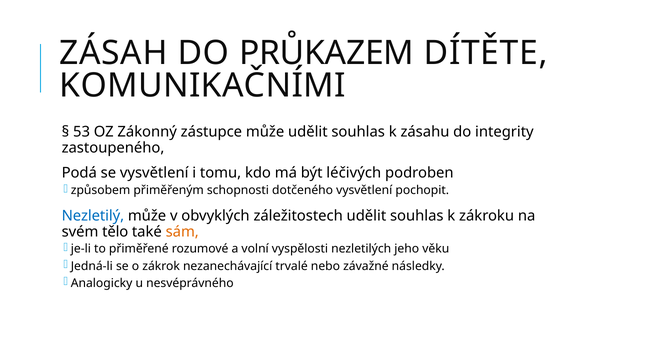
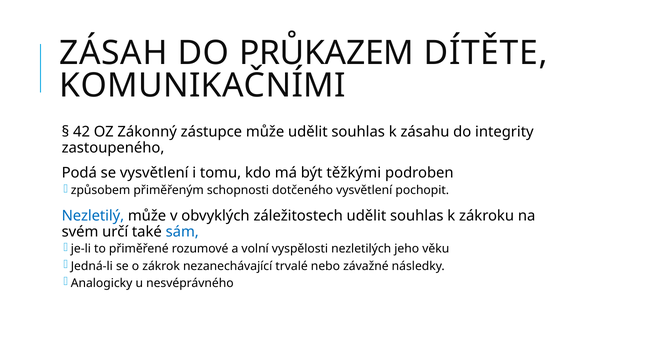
53: 53 -> 42
léčivých: léčivých -> těžkými
tělo: tělo -> určí
sám colour: orange -> blue
